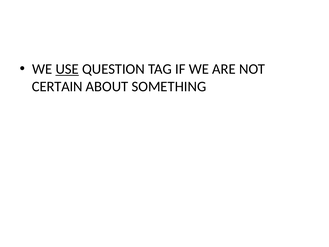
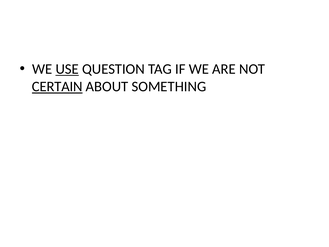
CERTAIN underline: none -> present
